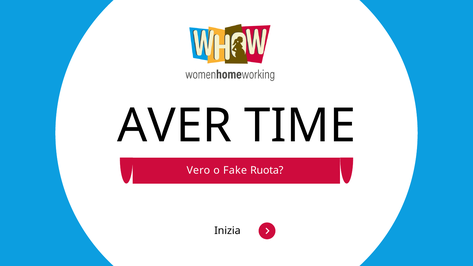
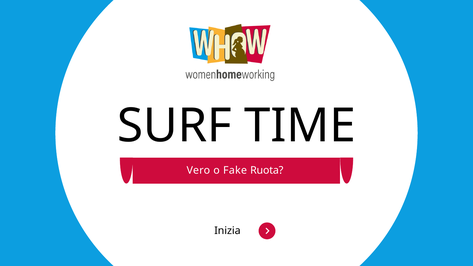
AVER: AVER -> SURF
